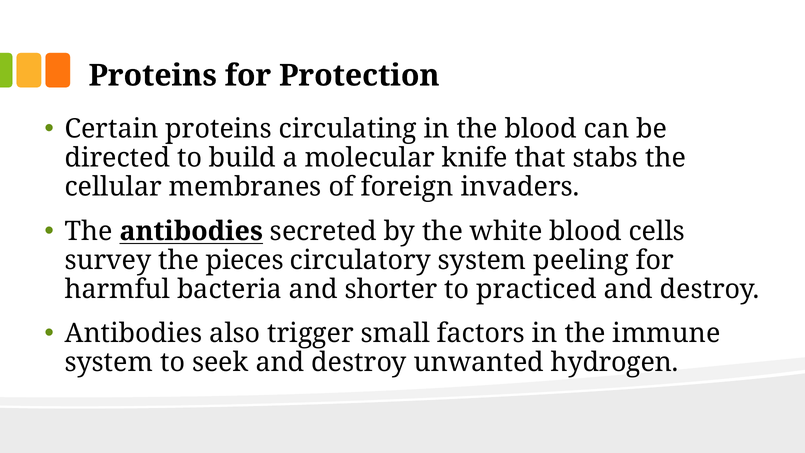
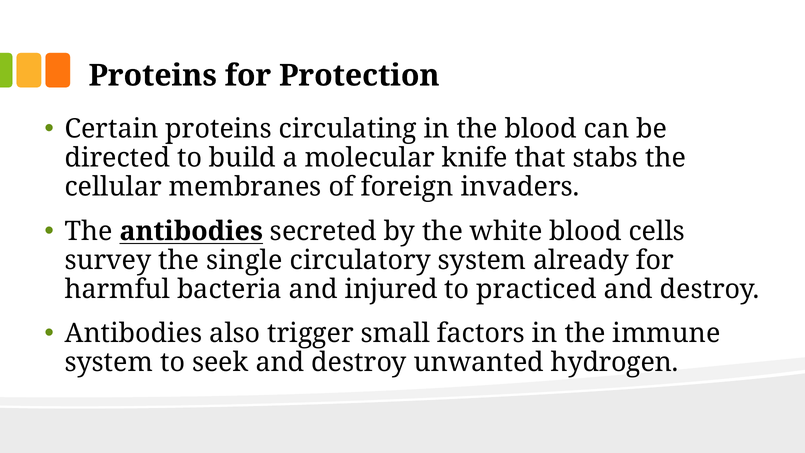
pieces: pieces -> single
peeling: peeling -> already
shorter: shorter -> injured
